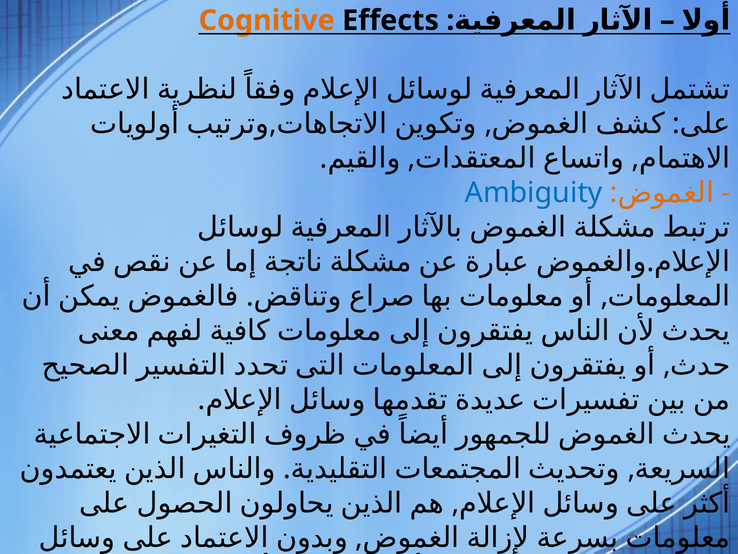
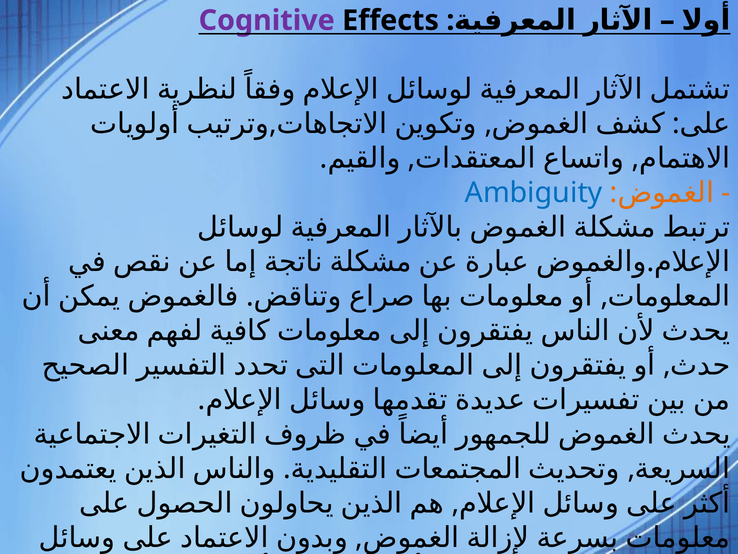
Cognitive colour: orange -> purple
